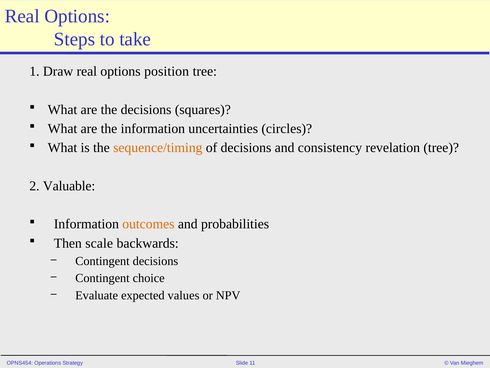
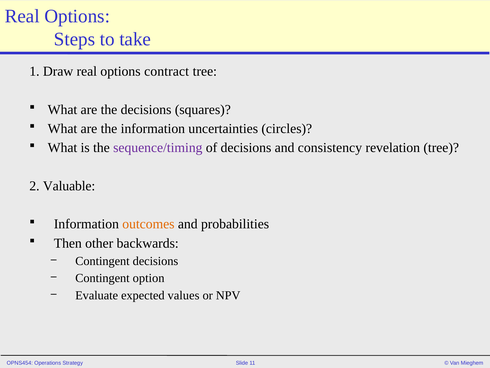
position: position -> contract
sequence/timing colour: orange -> purple
scale: scale -> other
choice: choice -> option
